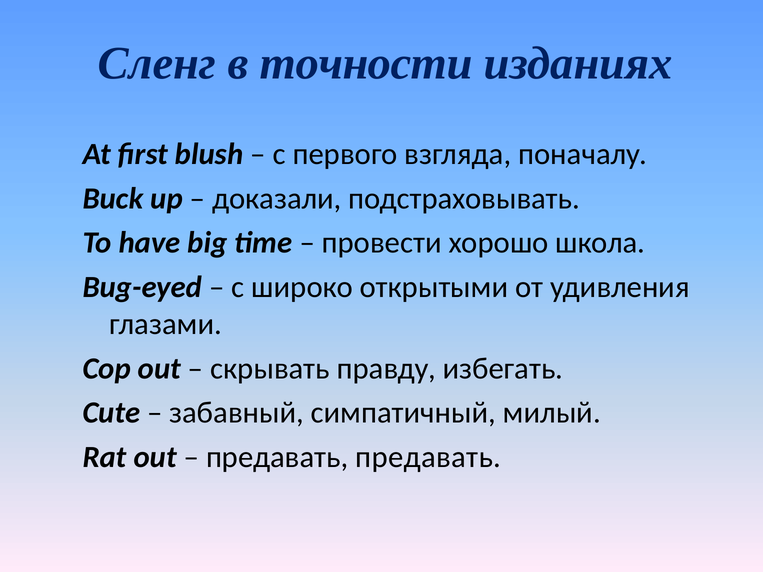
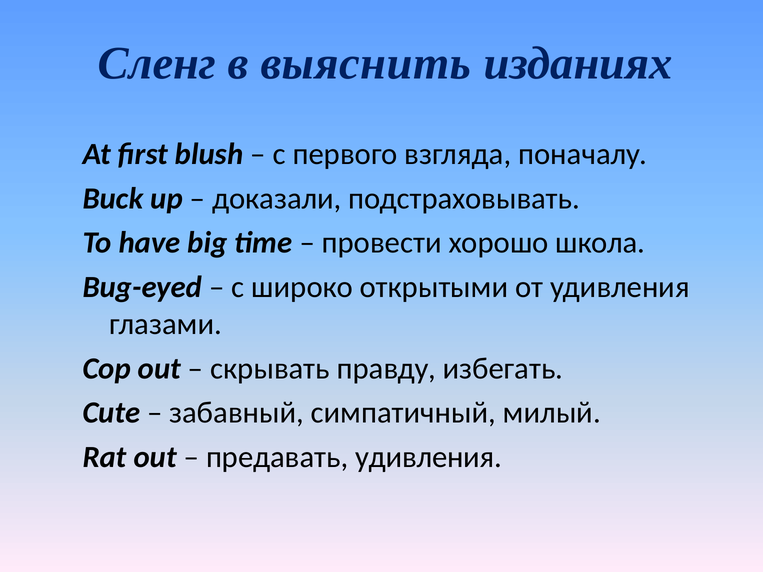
точности: точности -> выяснить
предавать предавать: предавать -> удивления
